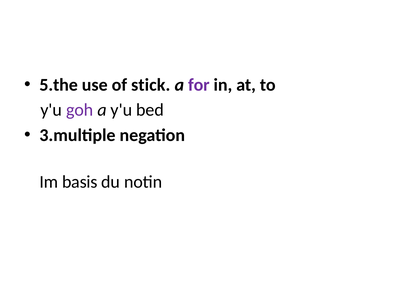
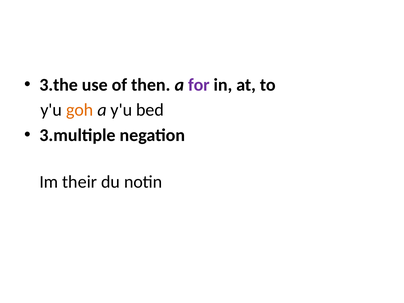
5.the: 5.the -> 3.the
stick: stick -> then
goh colour: purple -> orange
basis: basis -> their
